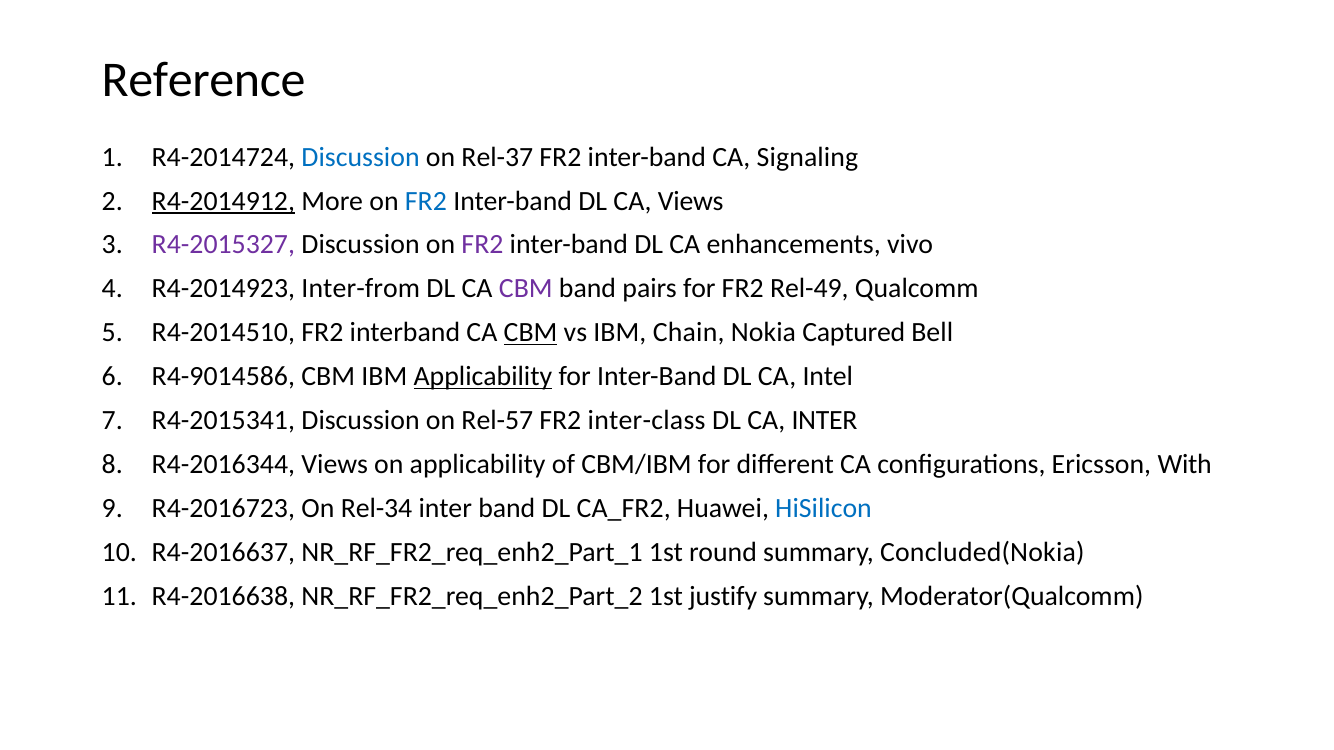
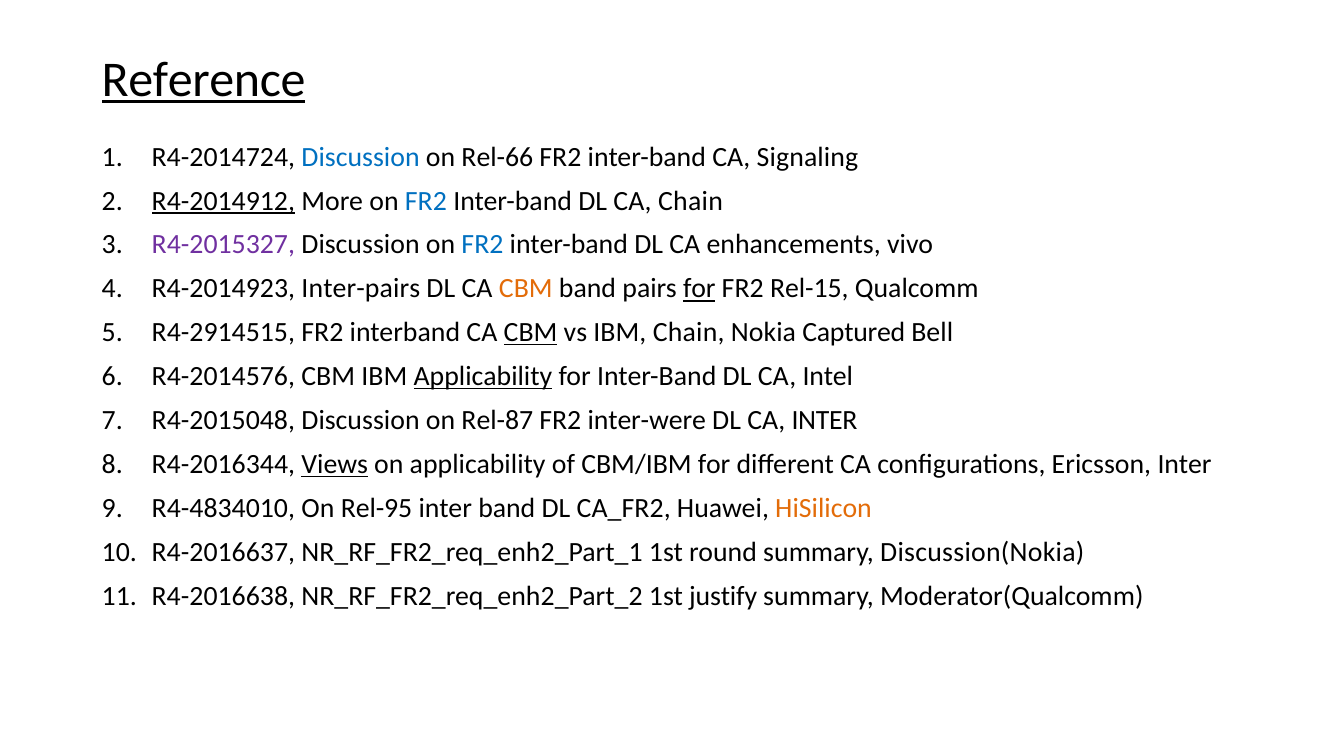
Reference underline: none -> present
Rel-37: Rel-37 -> Rel-66
CA Views: Views -> Chain
FR2 at (482, 245) colour: purple -> blue
Inter-from: Inter-from -> Inter-pairs
CBM at (526, 289) colour: purple -> orange
for at (699, 289) underline: none -> present
Rel-49: Rel-49 -> Rel-15
R4-2014510: R4-2014510 -> R4-2914515
R4-9014586: R4-9014586 -> R4-2014576
R4-2015341: R4-2015341 -> R4-2015048
Rel-57: Rel-57 -> Rel-87
inter-class: inter-class -> inter-were
Views at (335, 465) underline: none -> present
Ericsson With: With -> Inter
R4-2016723: R4-2016723 -> R4-4834010
Rel-34: Rel-34 -> Rel-95
HiSilicon colour: blue -> orange
Concluded(Nokia: Concluded(Nokia -> Discussion(Nokia
